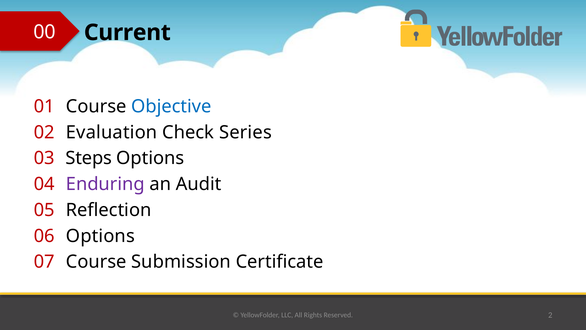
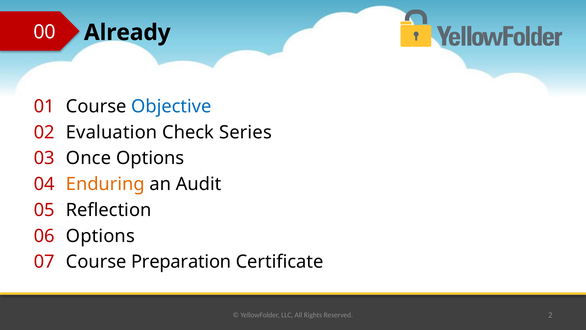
Current: Current -> Already
Steps: Steps -> Once
Enduring colour: purple -> orange
Submission: Submission -> Preparation
